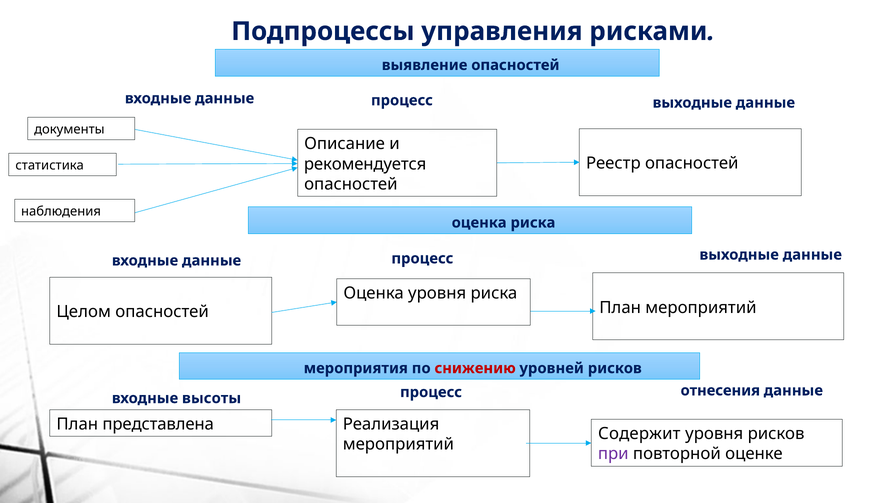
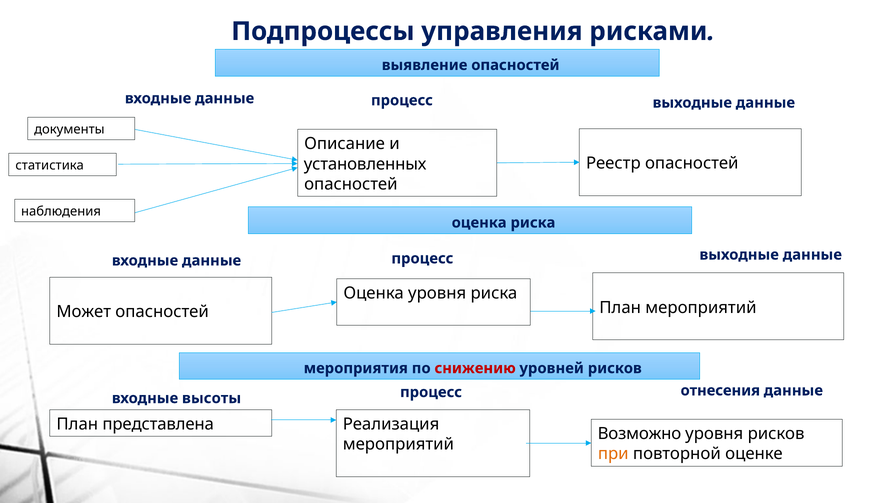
рекомендуется: рекомендуется -> установленных
Целом: Целом -> Может
Содержит: Содержит -> Возможно
при colour: purple -> orange
